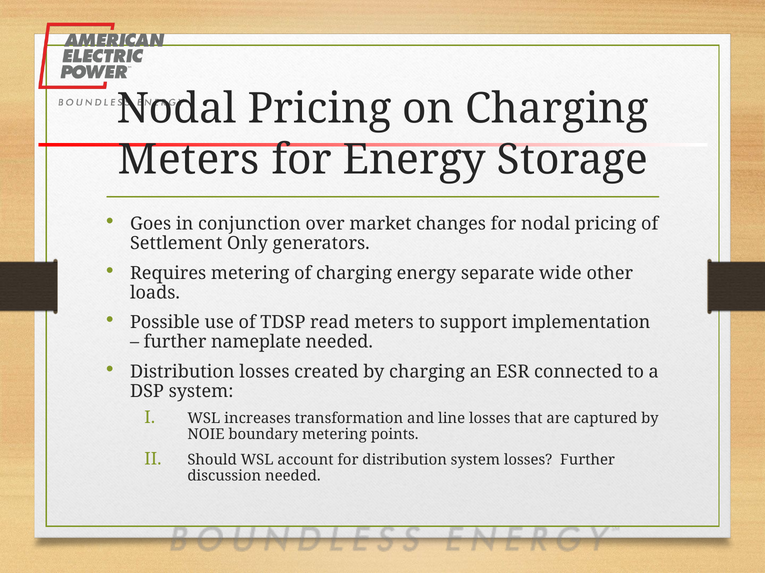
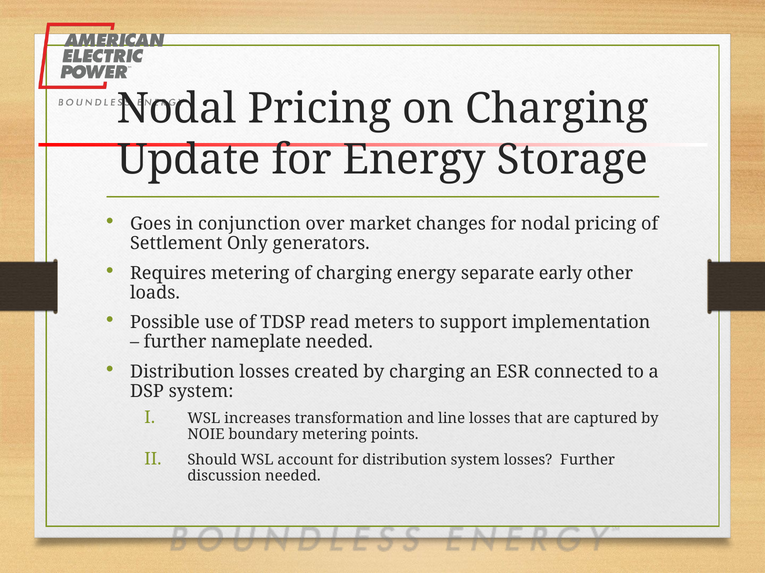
Meters at (189, 160): Meters -> Update
wide: wide -> early
